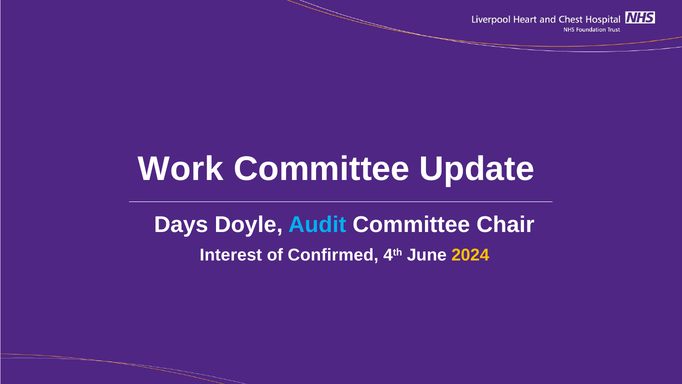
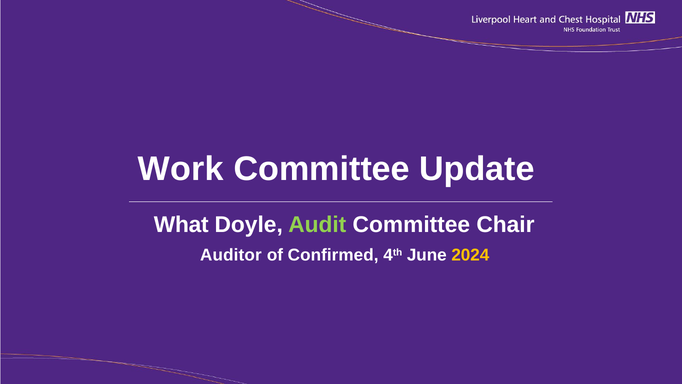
Days: Days -> What
Audit colour: light blue -> light green
Interest: Interest -> Auditor
